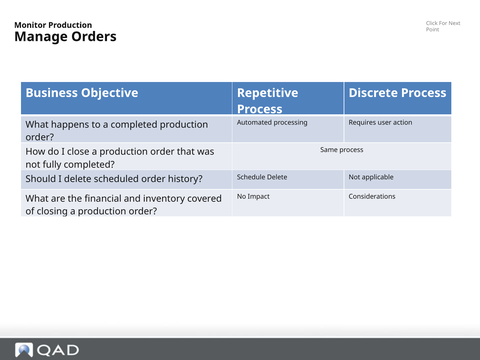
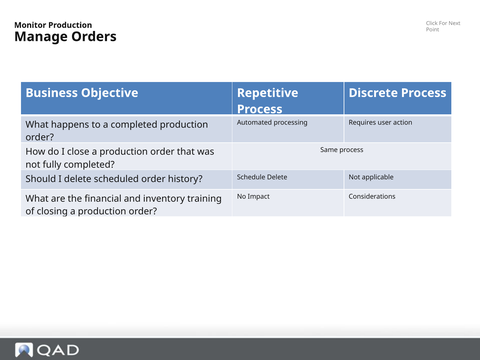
covered: covered -> training
